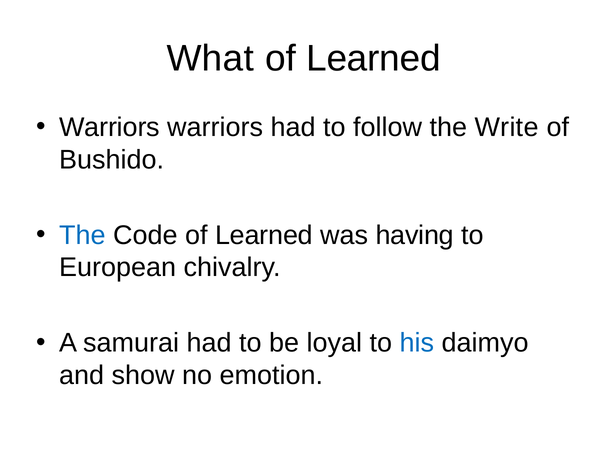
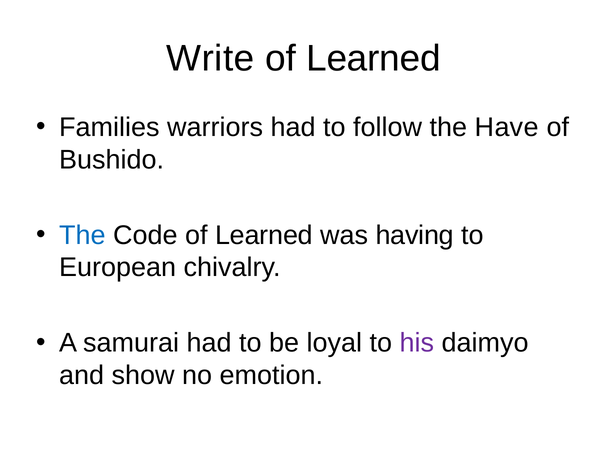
What: What -> Write
Warriors at (110, 127): Warriors -> Families
Write: Write -> Have
his colour: blue -> purple
